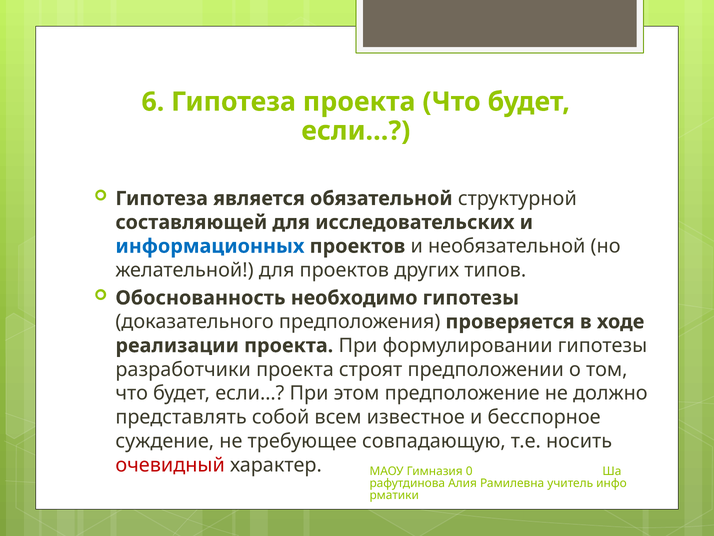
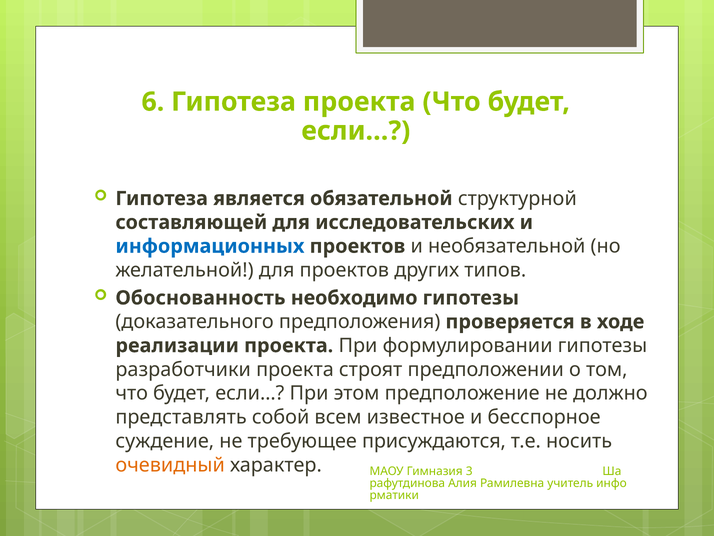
совпадающую: совпадающую -> присуждаются
очевидный colour: red -> orange
0: 0 -> 3
